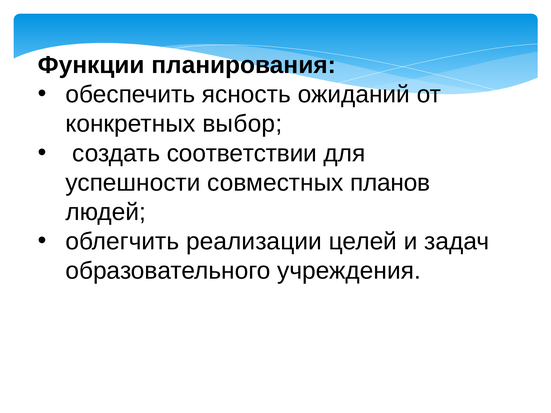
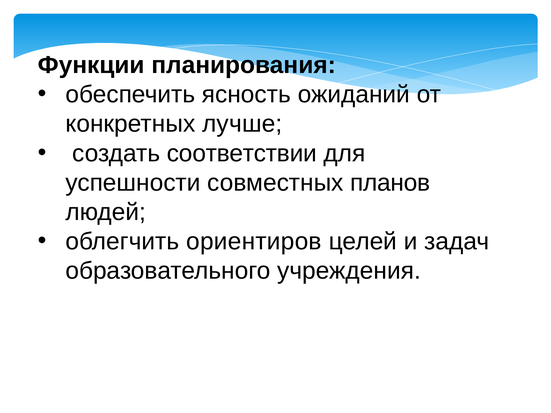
выбор: выбор -> лучше
реализации: реализации -> ориентиров
